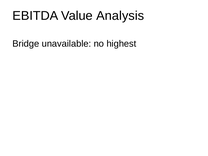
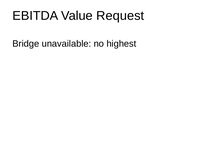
Analysis: Analysis -> Request
